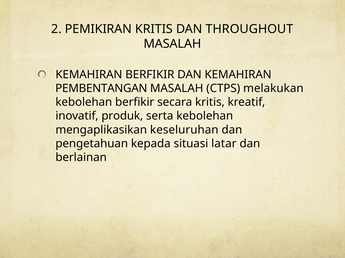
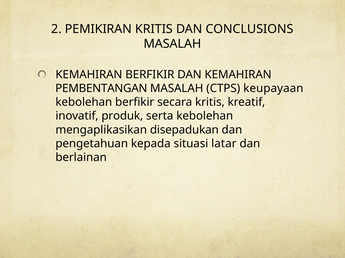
THROUGHOUT: THROUGHOUT -> CONCLUSIONS
melakukan: melakukan -> keupayaan
keseluruhan: keseluruhan -> disepadukan
